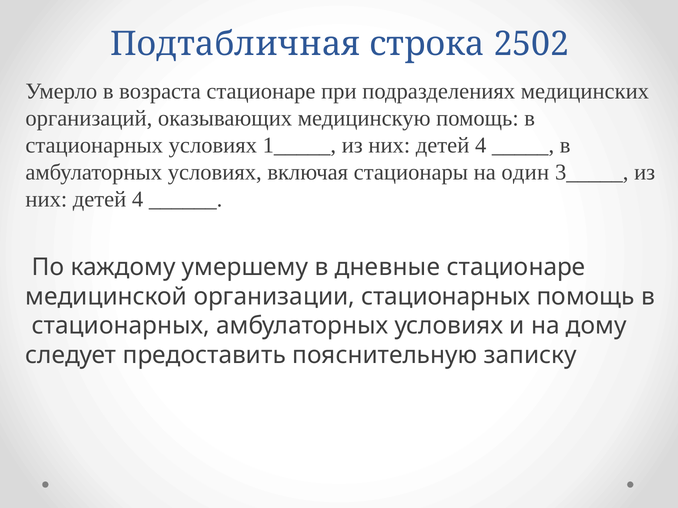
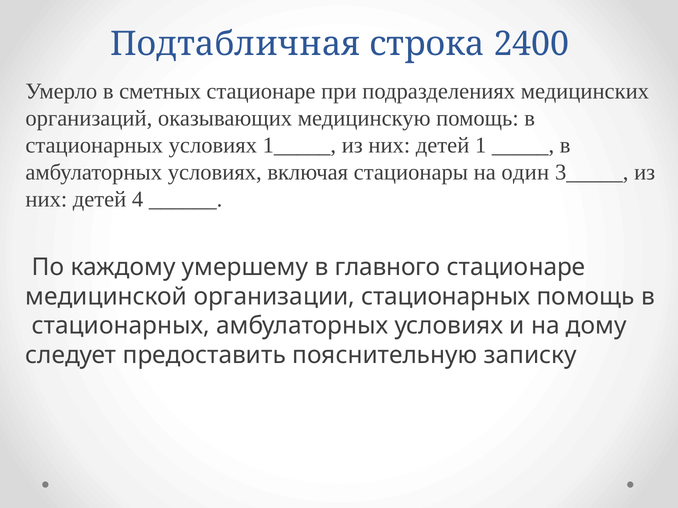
2502: 2502 -> 2400
возраста: возраста -> сметных
4 at (481, 145): 4 -> 1
дневные: дневные -> главного
